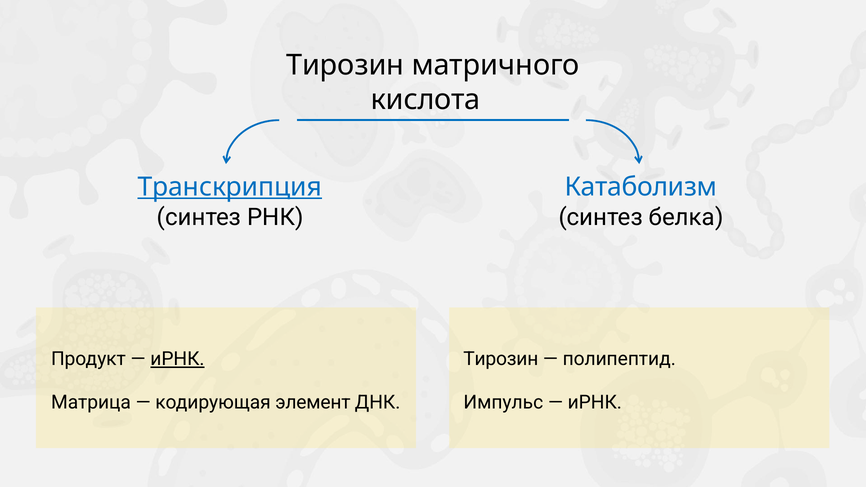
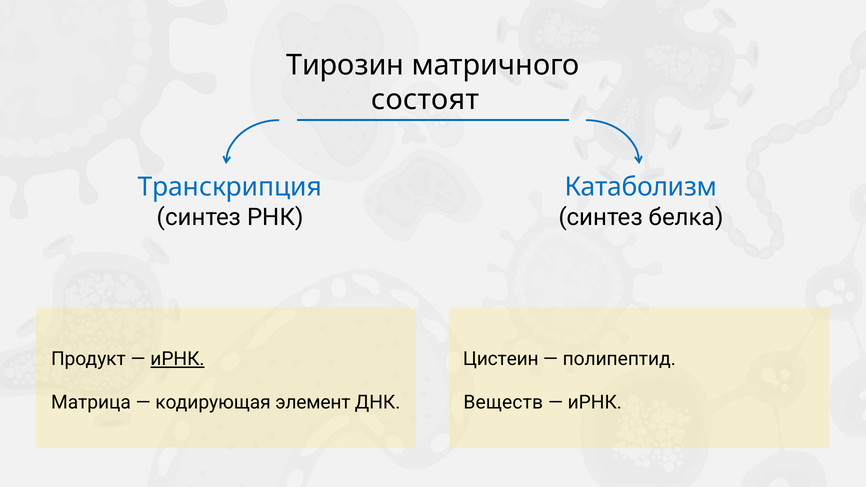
кислота: кислота -> состоят
Транскрипция underline: present -> none
Тирозин at (501, 359): Тирозин -> Цистеин
Импульс: Импульс -> Веществ
